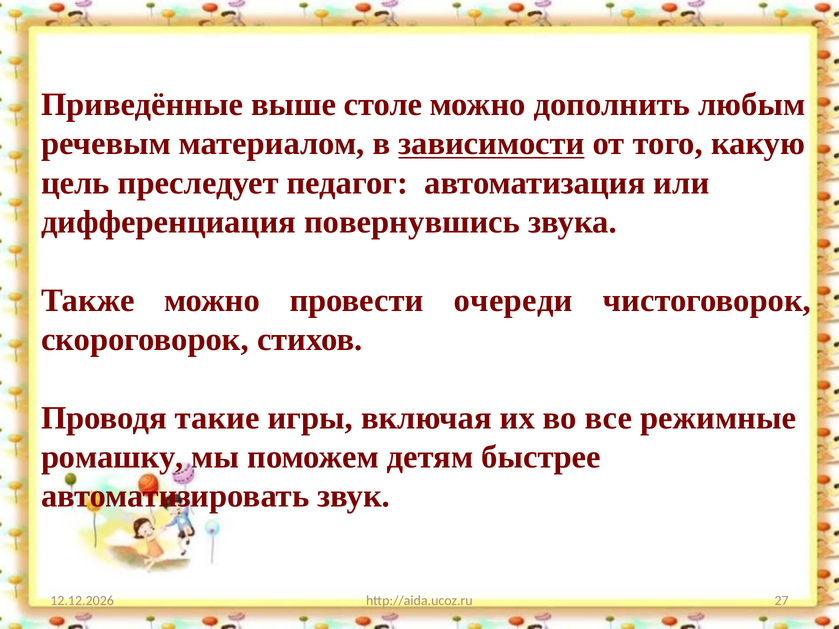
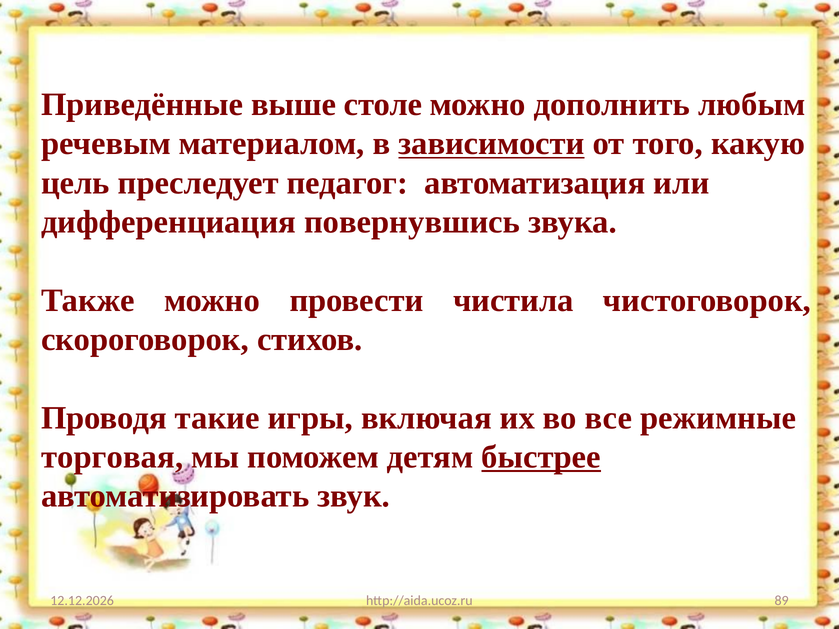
очереди: очереди -> чистила
ромашку: ромашку -> торговая
быстрее underline: none -> present
27: 27 -> 89
